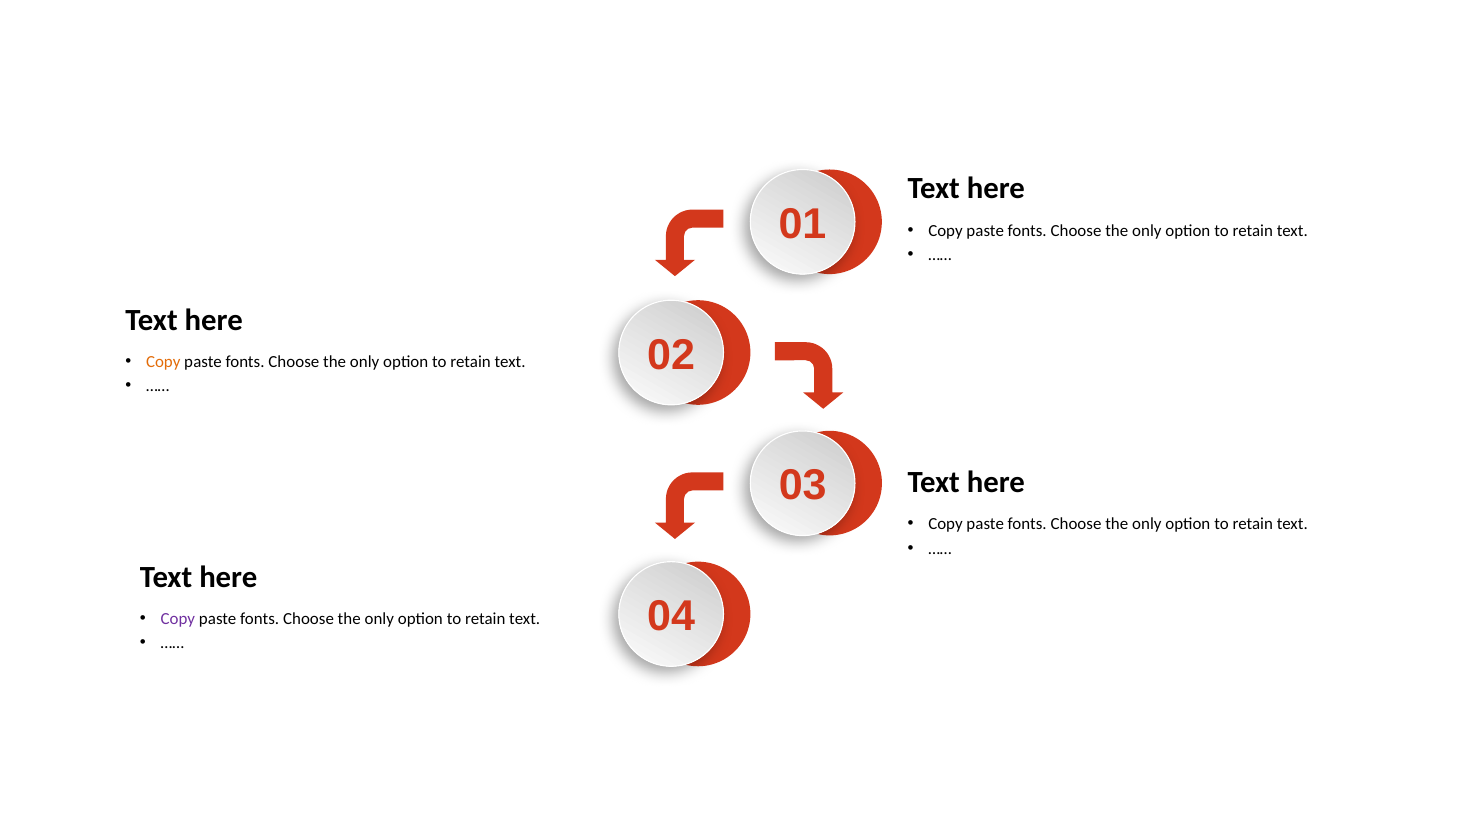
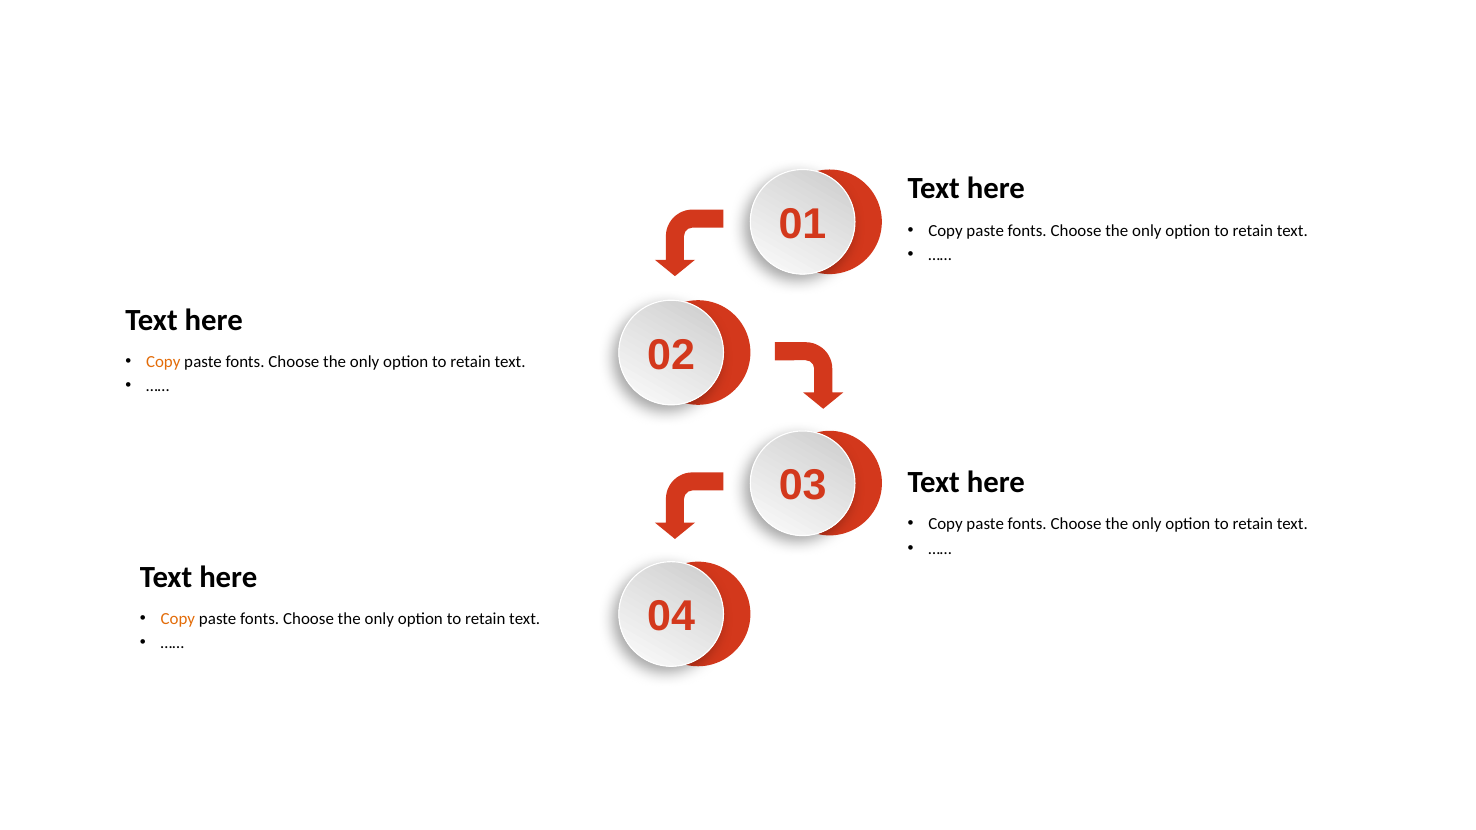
Copy at (178, 619) colour: purple -> orange
